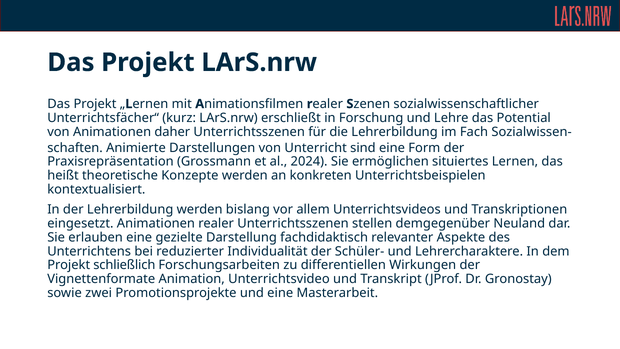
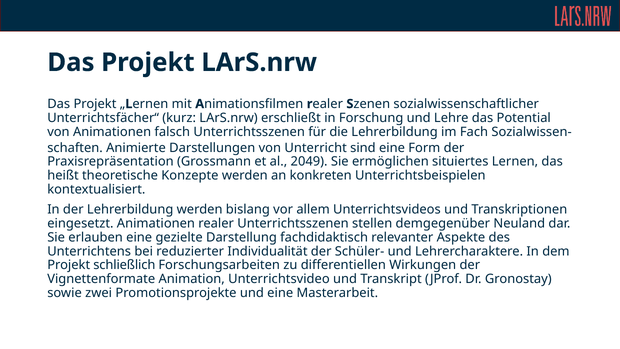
daher: daher -> falsch
2024: 2024 -> 2049
